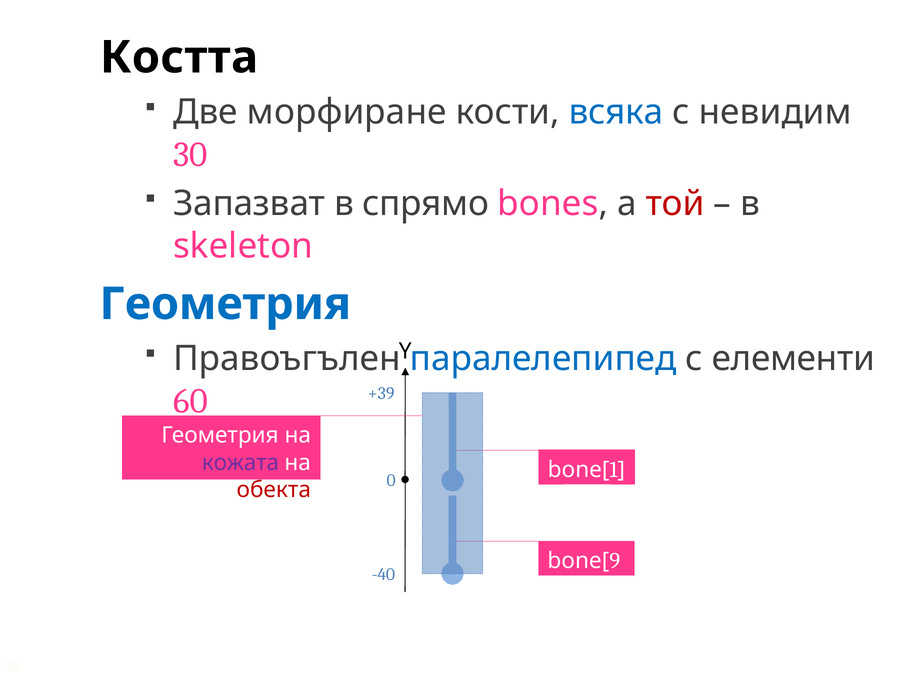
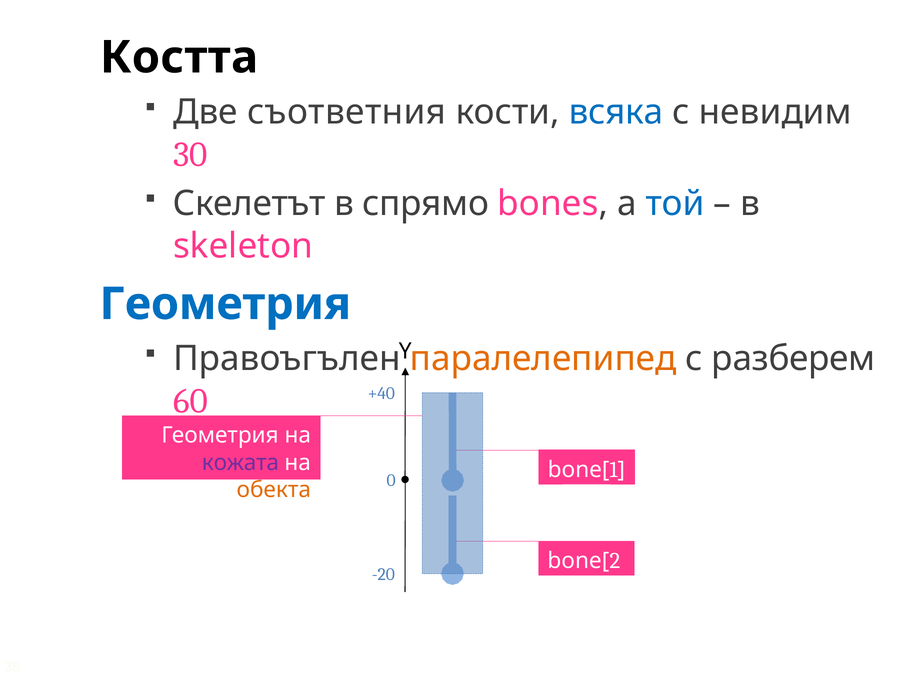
морфиране: морфиране -> съответния
Запазват: Запазват -> Скелетът
той colour: red -> blue
паралелепипед colour: blue -> orange
елементи: елементи -> разберем
+39: +39 -> +40
обекта colour: red -> orange
9: 9 -> 2
-40: -40 -> -20
